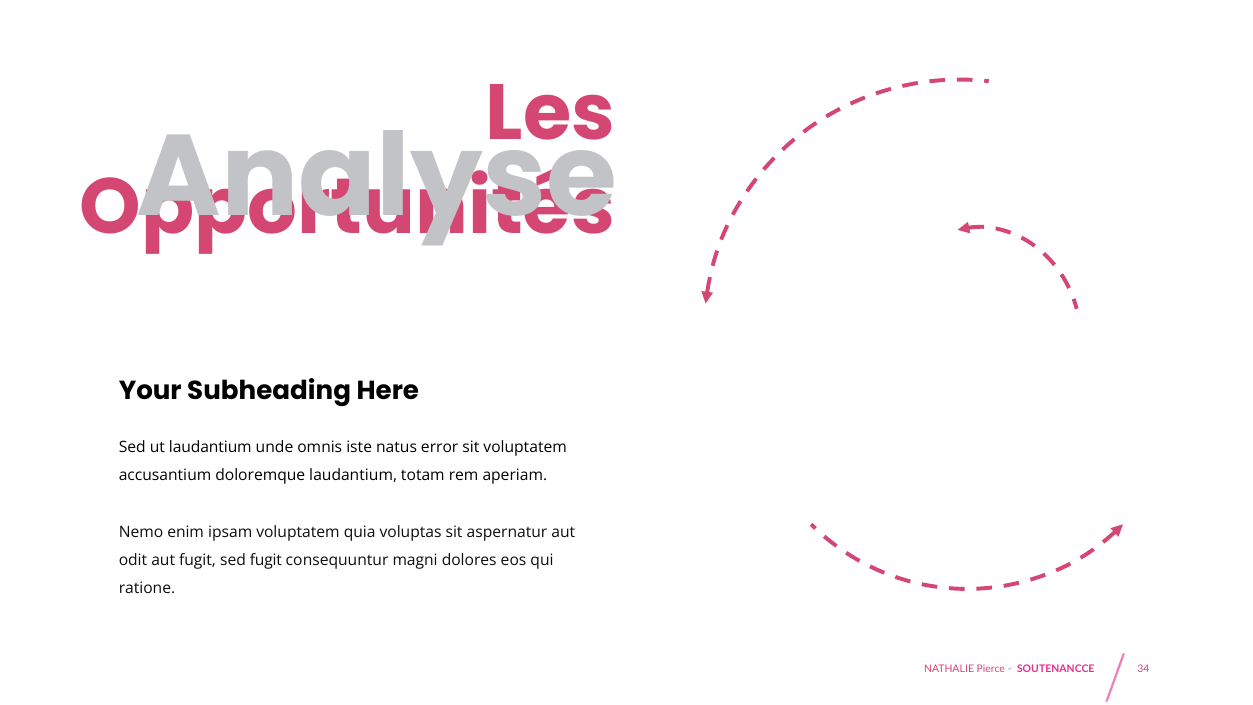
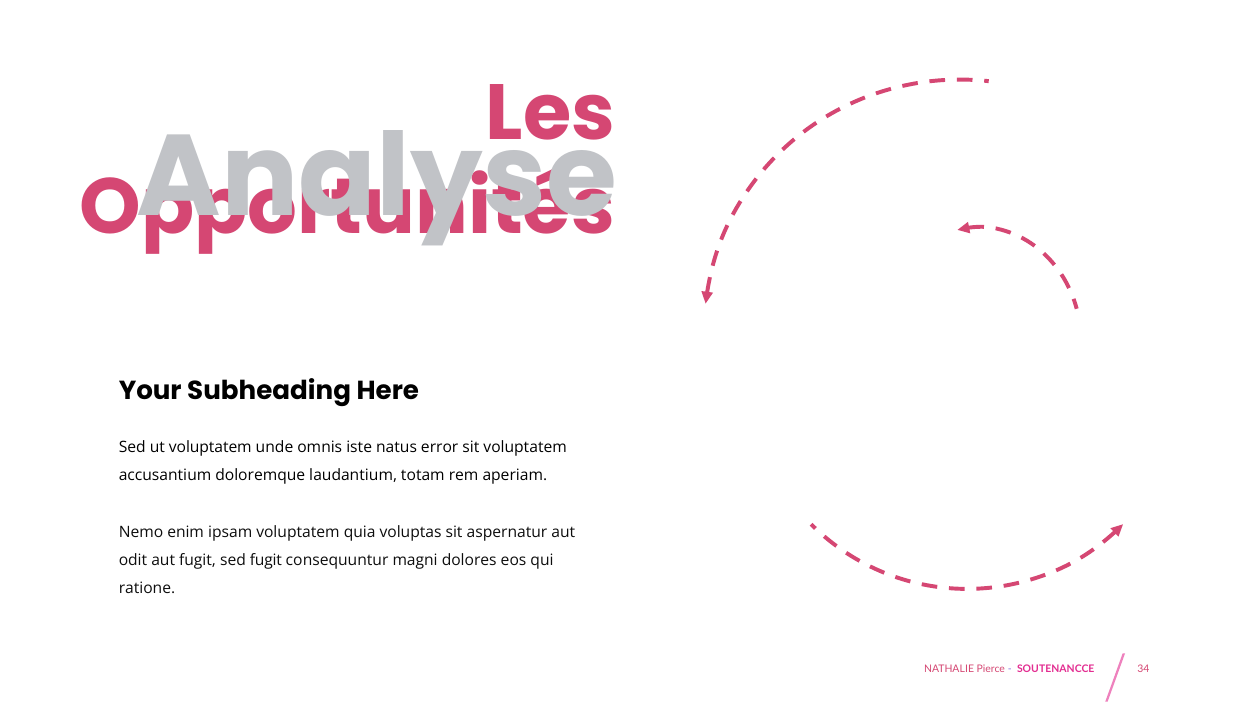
ut laudantium: laudantium -> voluptatem
